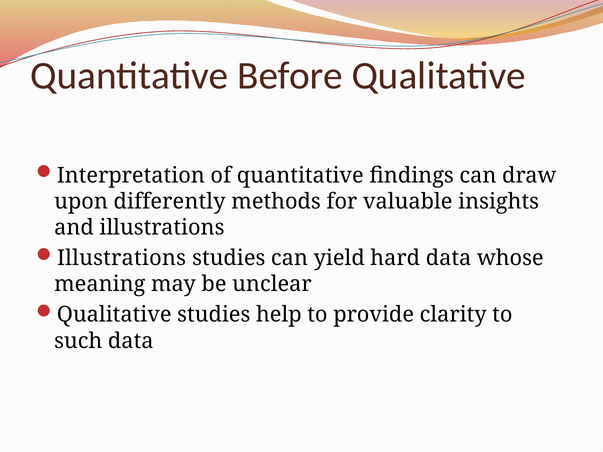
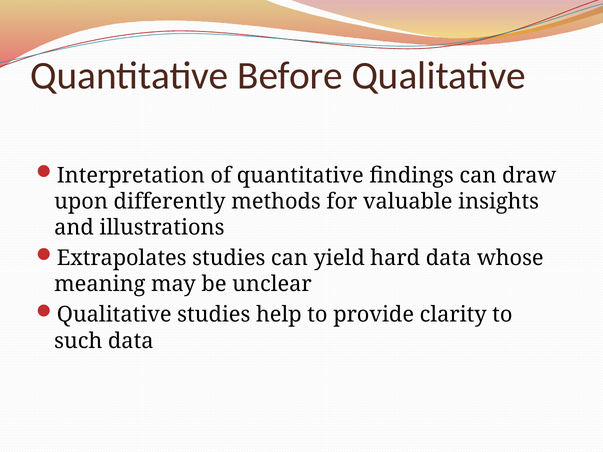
Illustrations at (122, 258): Illustrations -> Extrapolates
